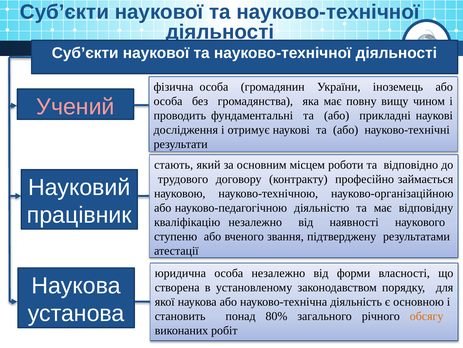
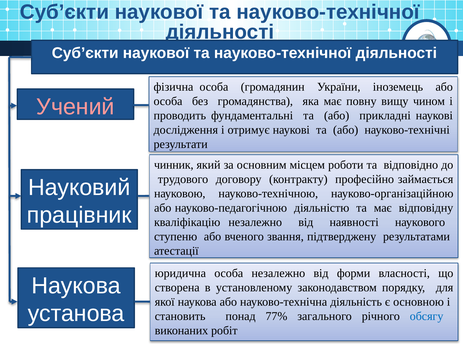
стають: стають -> чинник
80%: 80% -> 77%
обсягу colour: orange -> blue
